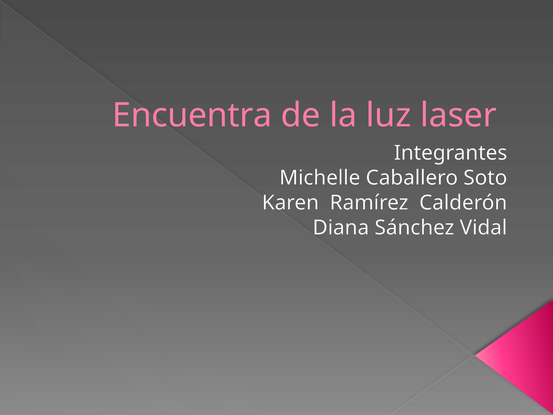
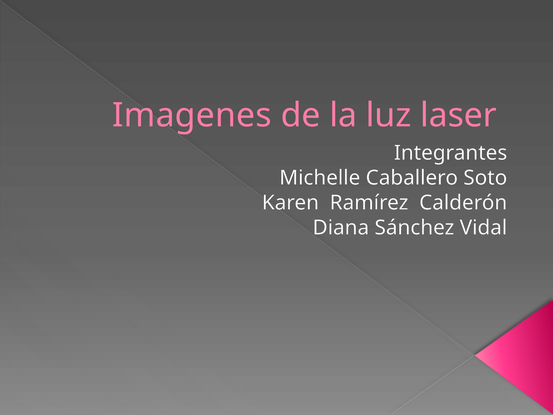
Encuentra: Encuentra -> Imagenes
